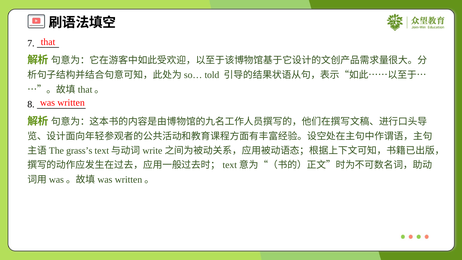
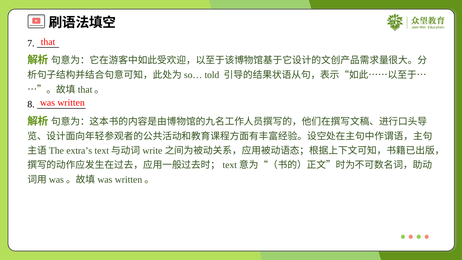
grass’s: grass’s -> extra’s
